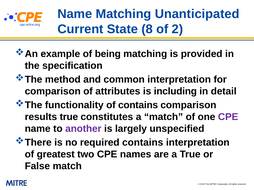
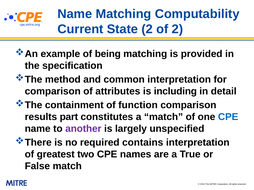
Unanticipated: Unanticipated -> Computability
State 8: 8 -> 2
functionality: functionality -> containment
of contains: contains -> function
results true: true -> part
CPE at (228, 117) colour: purple -> blue
